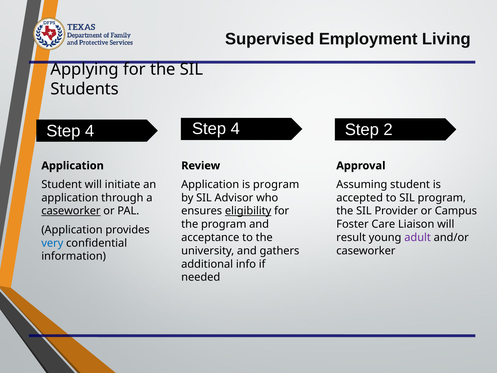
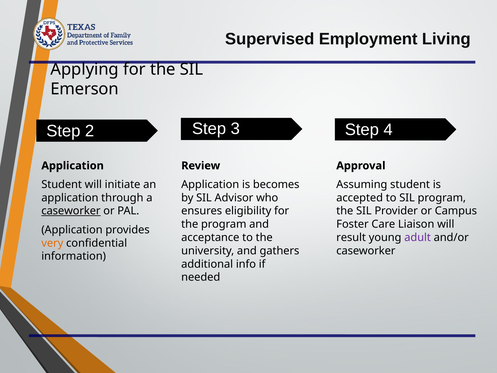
Students: Students -> Emerson
4 at (235, 129): 4 -> 3
2: 2 -> 4
4 at (90, 131): 4 -> 2
is program: program -> becomes
eligibility underline: present -> none
very colour: blue -> orange
